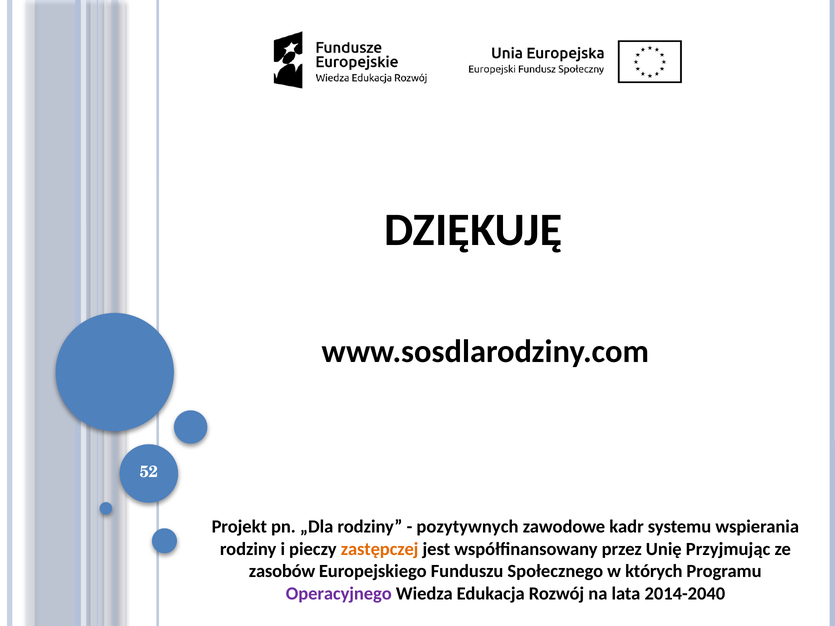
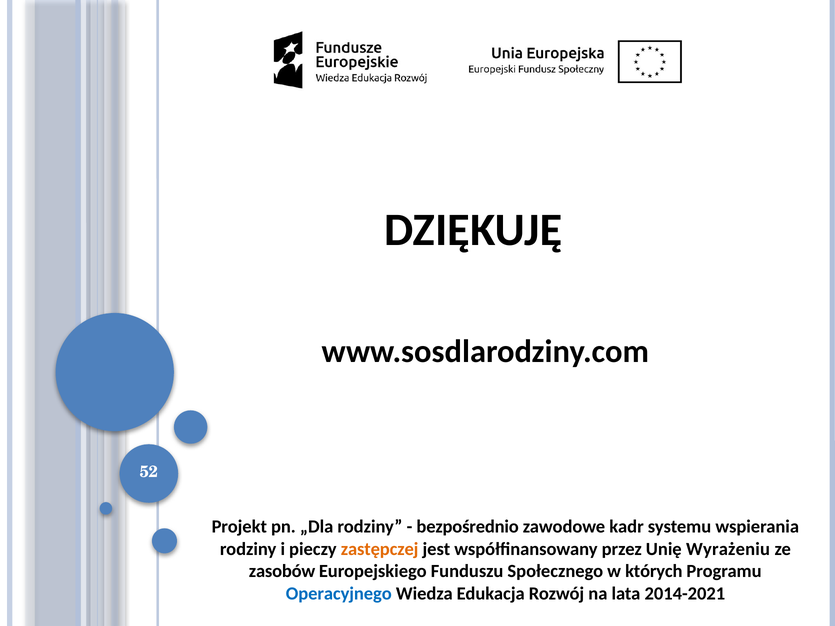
pozytywnych: pozytywnych -> bezpośrednio
Przyjmując: Przyjmując -> Wyrażeniu
Operacyjnego colour: purple -> blue
2014-2040: 2014-2040 -> 2014-2021
